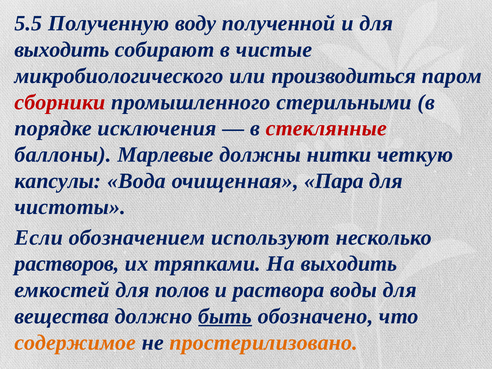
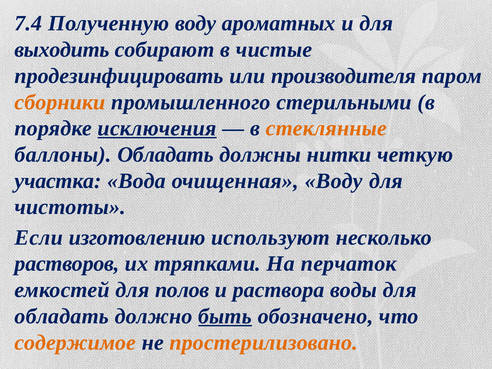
5.5: 5.5 -> 7.4
полученной: полученной -> ароматных
микробиологического: микробиологического -> продезинфицировать
производиться: производиться -> производителя
сборники colour: red -> orange
исключения underline: none -> present
стеклянные colour: red -> orange
баллоны Марлевые: Марлевые -> Обладать
капсулы: капсулы -> участка
очищенная Пара: Пара -> Воду
обозначением: обозначением -> изготовлению
На выходить: выходить -> перчаток
вещества at (62, 316): вещества -> обладать
